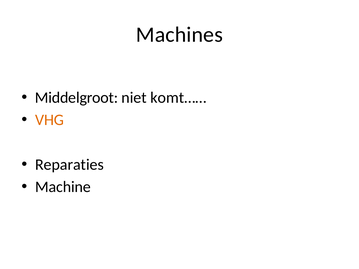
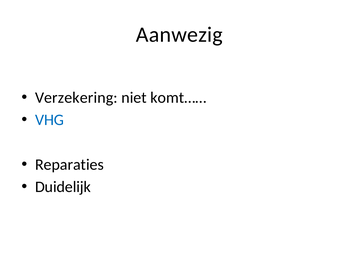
Machines: Machines -> Aanwezig
Middelgroot: Middelgroot -> Verzekering
VHG colour: orange -> blue
Machine: Machine -> Duidelijk
